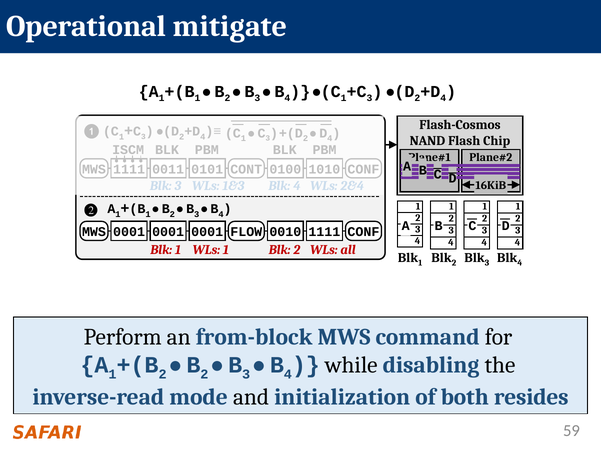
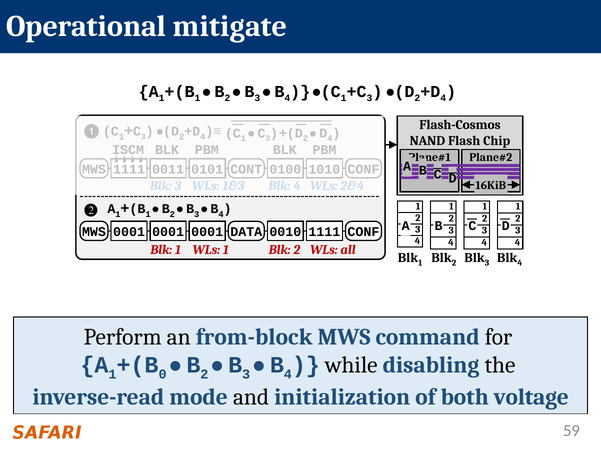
FLOW: FLOW -> DATA
2 at (163, 374): 2 -> 0
resides: resides -> voltage
